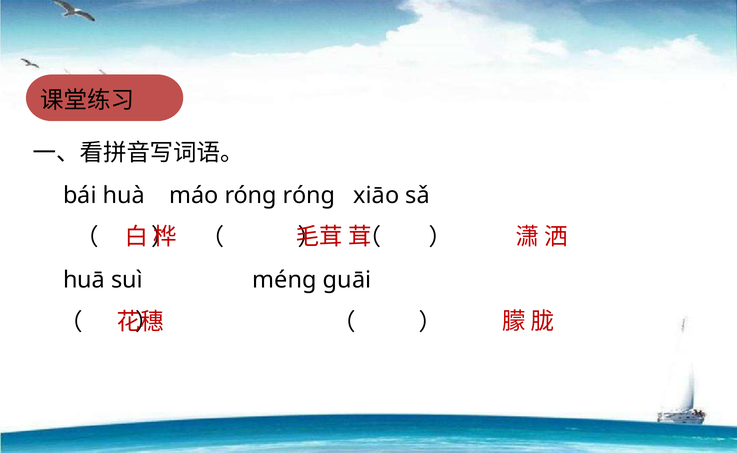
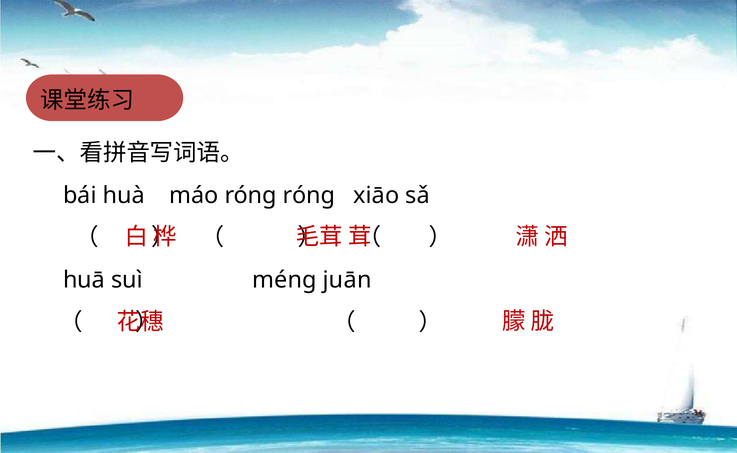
ɡuāi: ɡuāi -> juān
